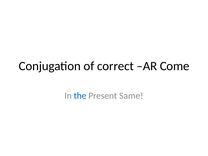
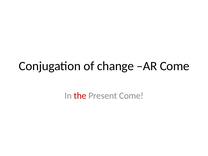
correct: correct -> change
the colour: blue -> red
Present Same: Same -> Come
